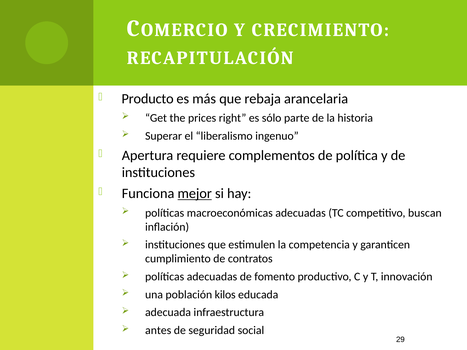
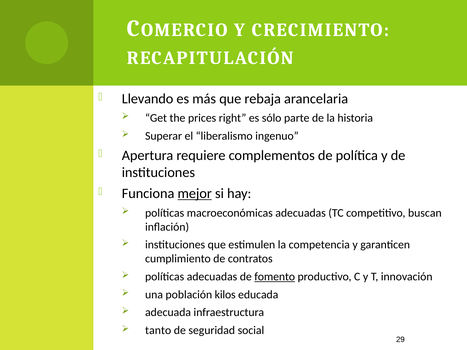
Producto: Producto -> Llevando
fomento underline: none -> present
antes: antes -> tanto
